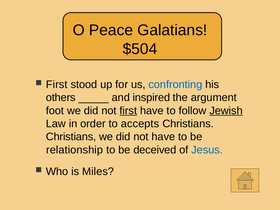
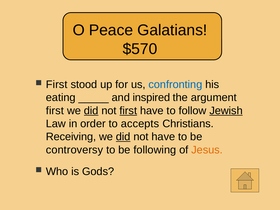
$504: $504 -> $570
others: others -> eating
foot at (55, 111): foot -> first
did at (91, 111) underline: none -> present
Christians at (71, 137): Christians -> Receiving
did at (123, 137) underline: none -> present
relationship: relationship -> controversy
deceived: deceived -> following
Jesus colour: blue -> orange
Miles: Miles -> Gods
